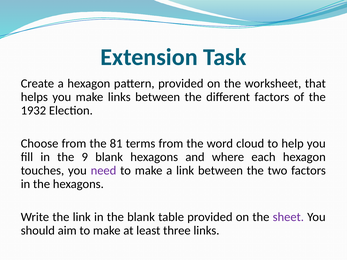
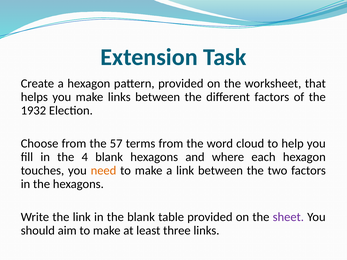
81: 81 -> 57
9: 9 -> 4
need colour: purple -> orange
